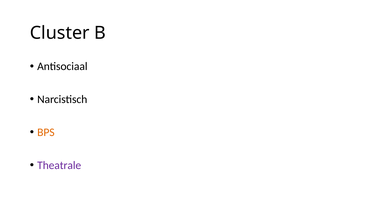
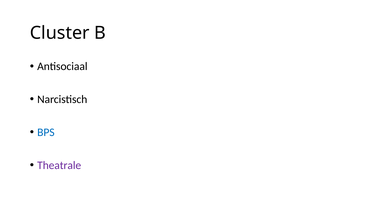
BPS colour: orange -> blue
